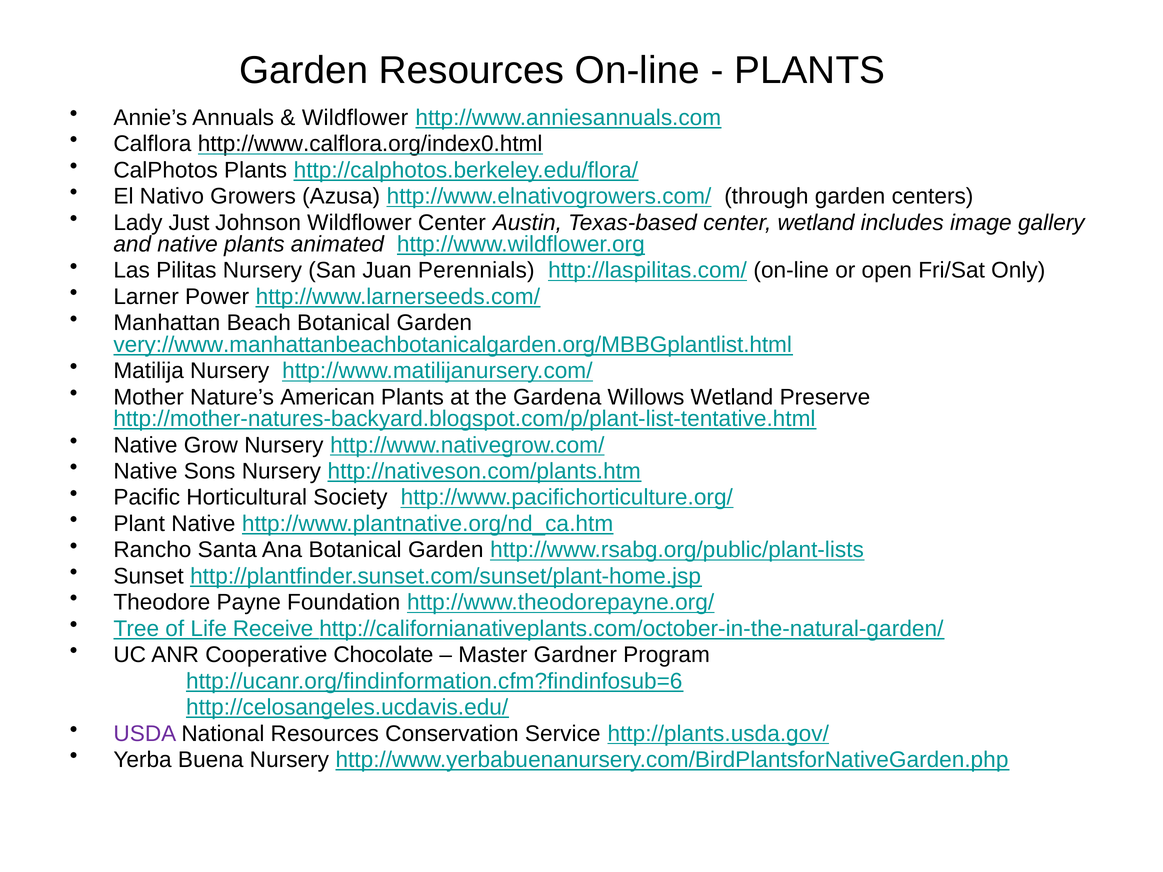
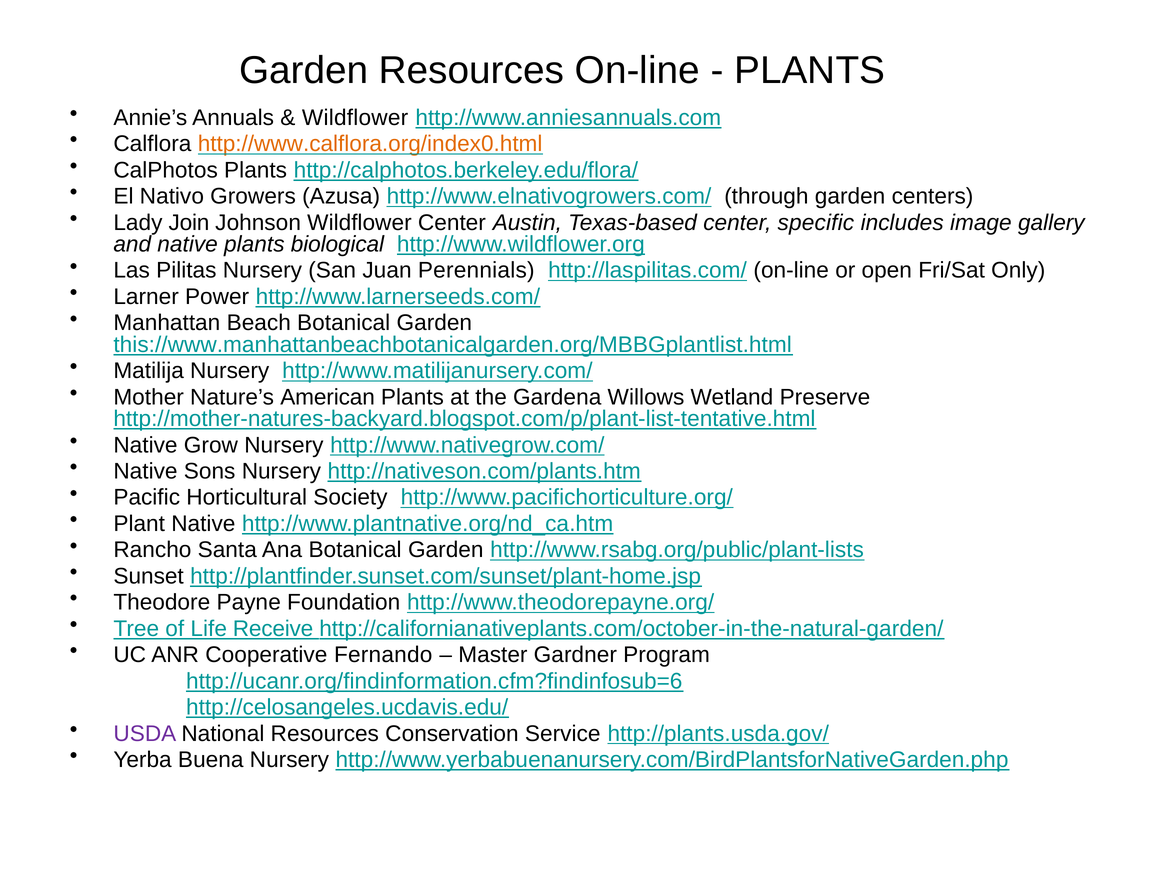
http://www.calflora.org/index0.html colour: black -> orange
Just: Just -> Join
center wetland: wetland -> specific
animated: animated -> biological
very://www.manhattanbeachbotanicalgarden.org/MBBGplantlist.html: very://www.manhattanbeachbotanicalgarden.org/MBBGplantlist.html -> this://www.manhattanbeachbotanicalgarden.org/MBBGplantlist.html
Chocolate: Chocolate -> Fernando
